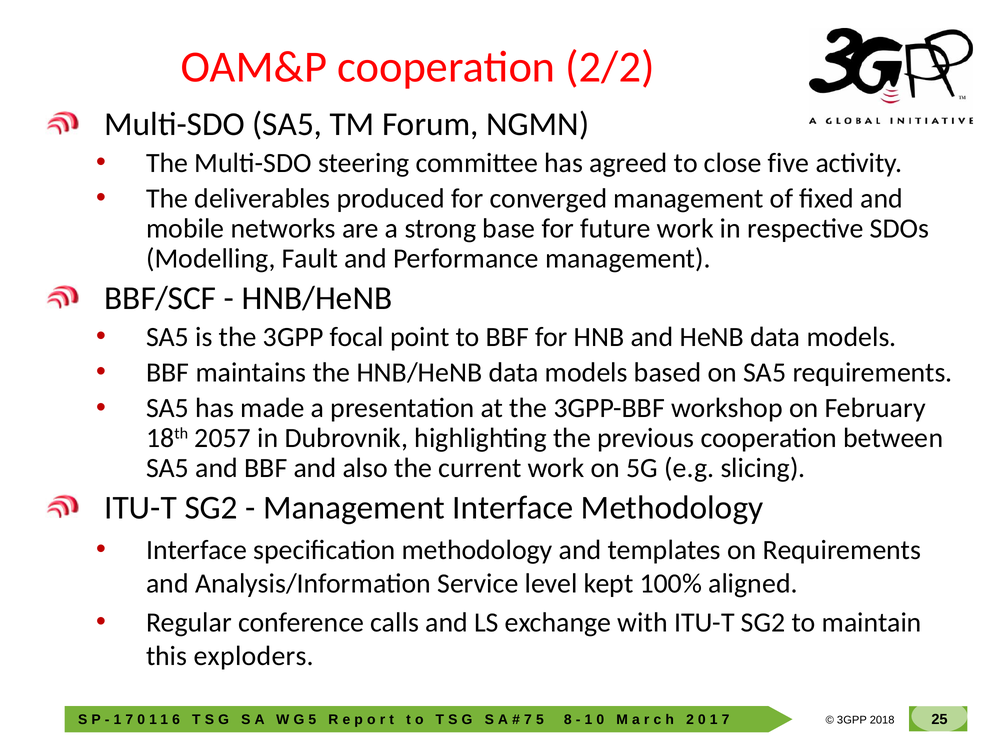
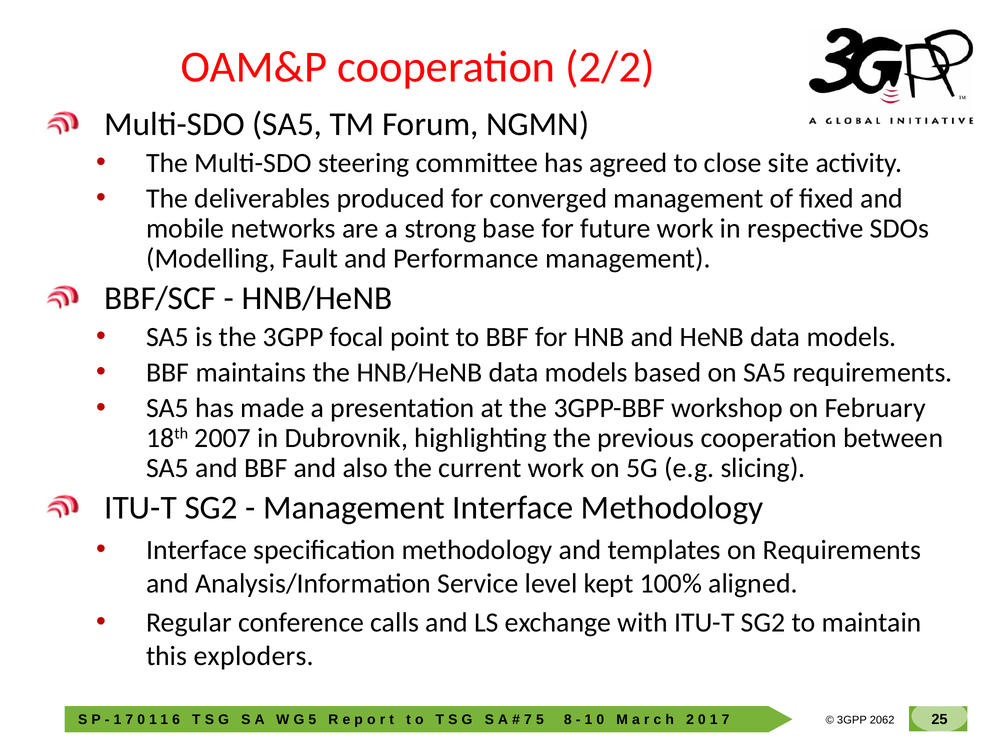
five: five -> site
2057: 2057 -> 2007
2018: 2018 -> 2062
